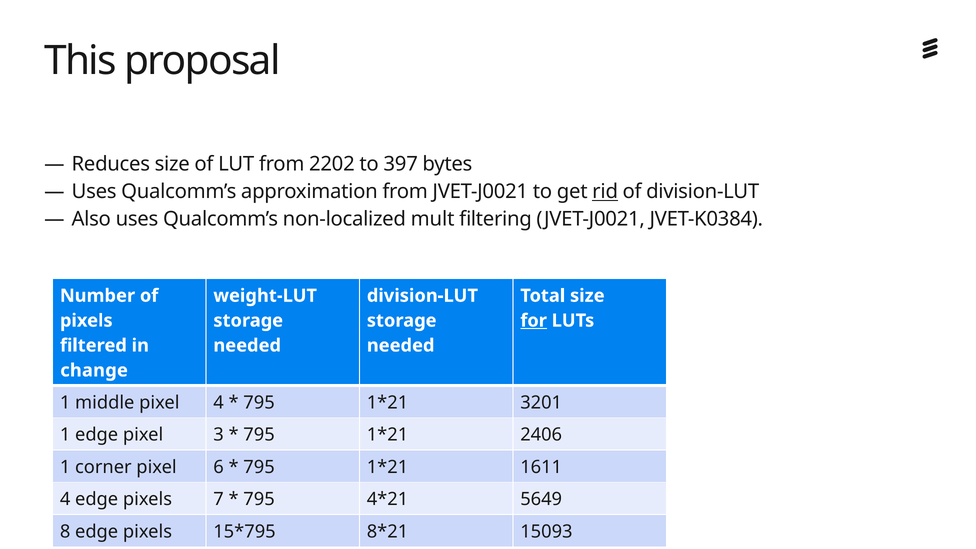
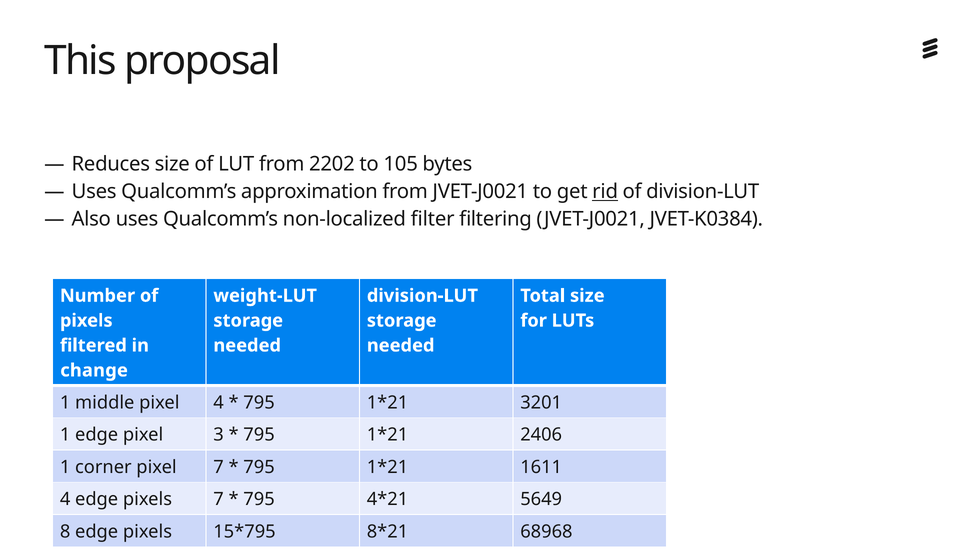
397: 397 -> 105
mult: mult -> filter
for underline: present -> none
pixel 6: 6 -> 7
15093: 15093 -> 68968
